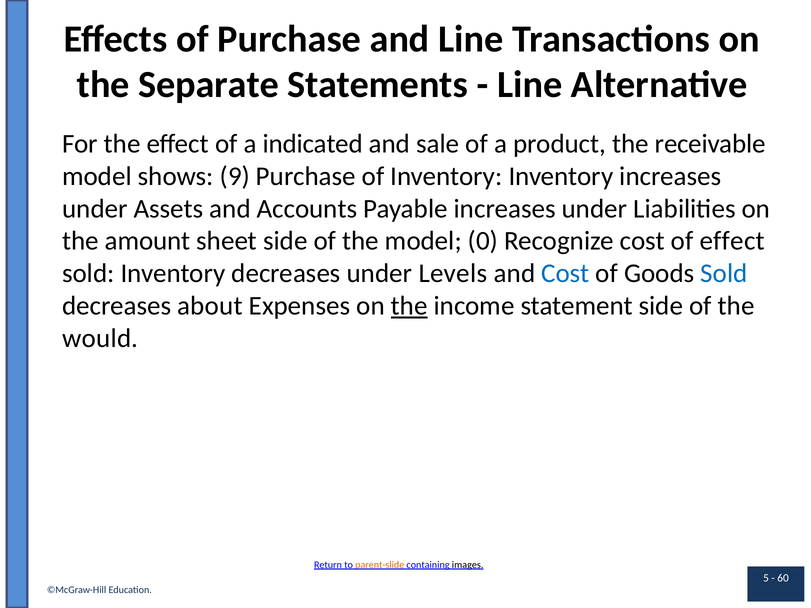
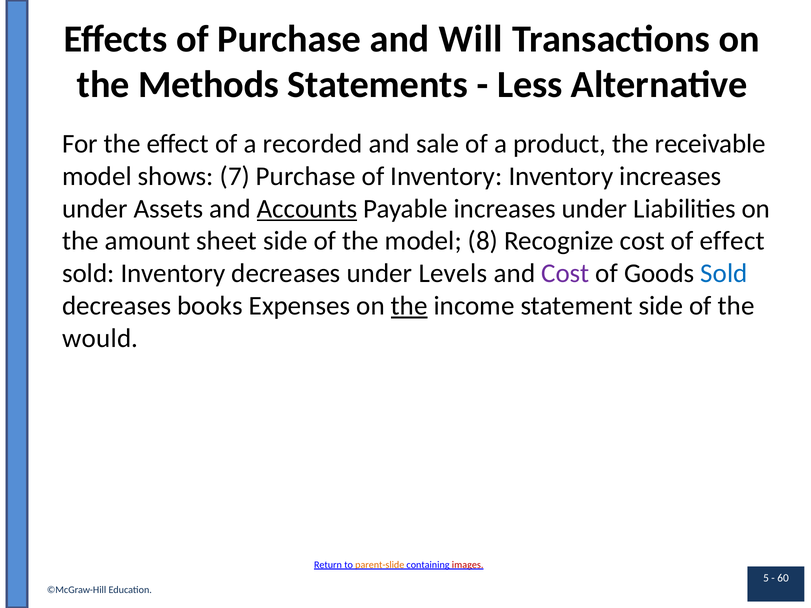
and Line: Line -> Will
Separate: Separate -> Methods
Line at (530, 85): Line -> Less
indicated: indicated -> recorded
9: 9 -> 7
Accounts underline: none -> present
0: 0 -> 8
Cost at (565, 274) colour: blue -> purple
about: about -> books
images colour: black -> red
